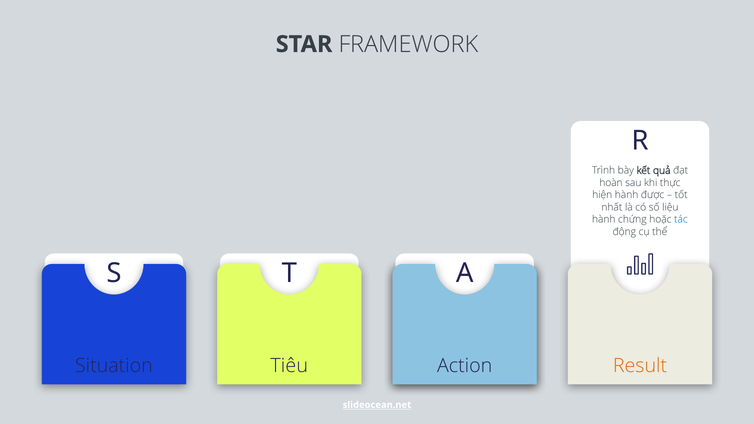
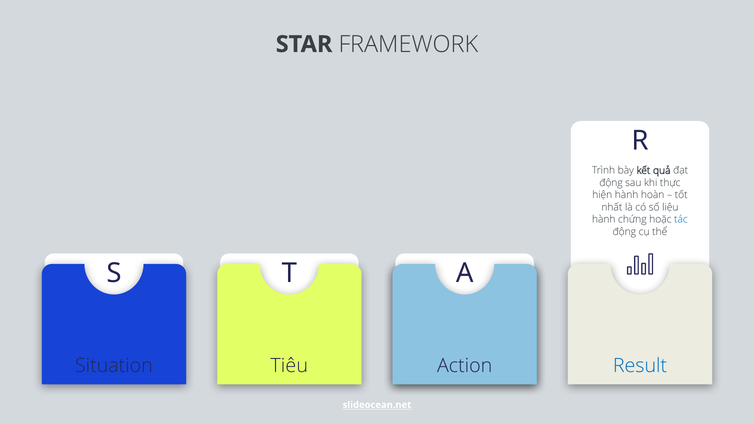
hoàn at (611, 183): hoàn -> động
hành được: được -> hoàn
Result colour: orange -> blue
